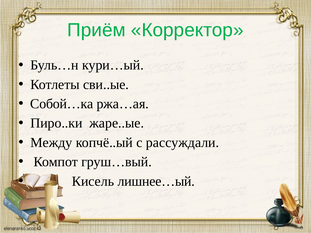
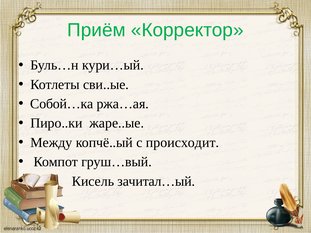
рассуждали: рассуждали -> происходит
лишнее…ый: лишнее…ый -> зачитал…ый
